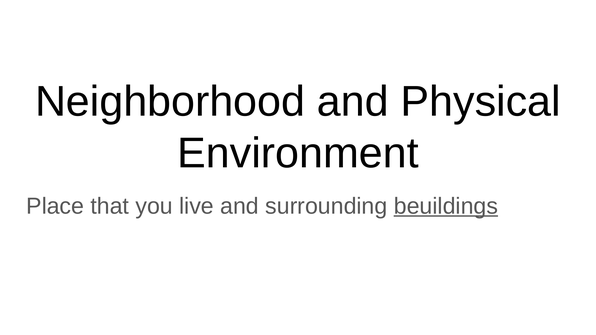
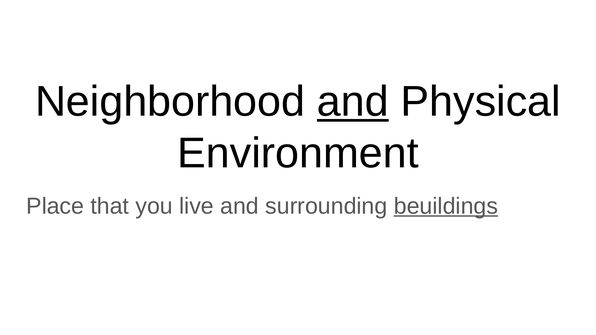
and at (353, 102) underline: none -> present
